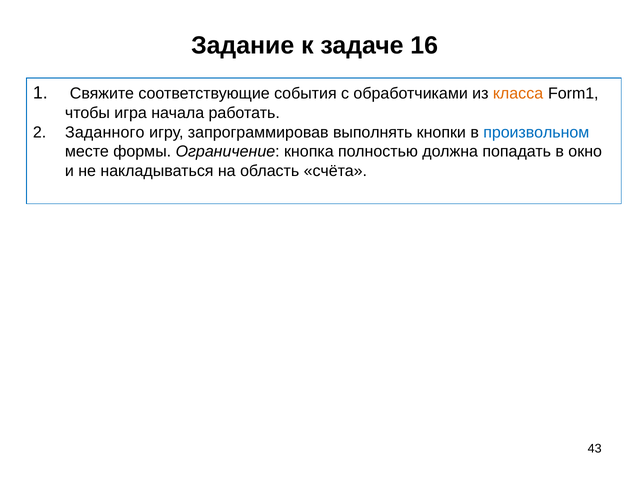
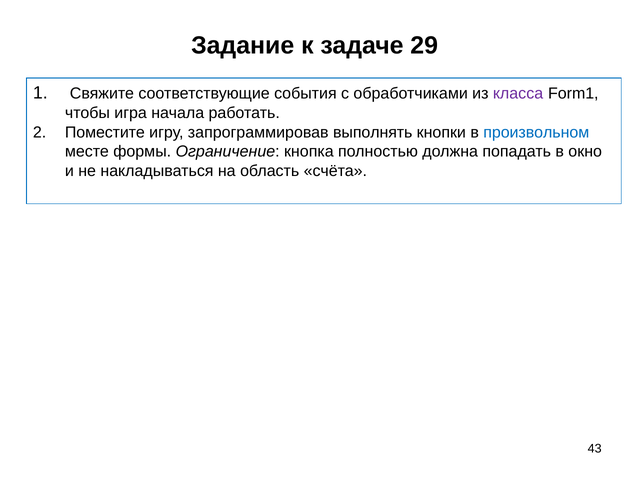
16: 16 -> 29
класса colour: orange -> purple
Заданного: Заданного -> Поместите
